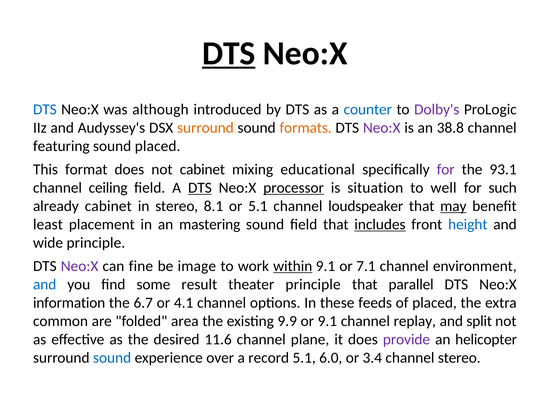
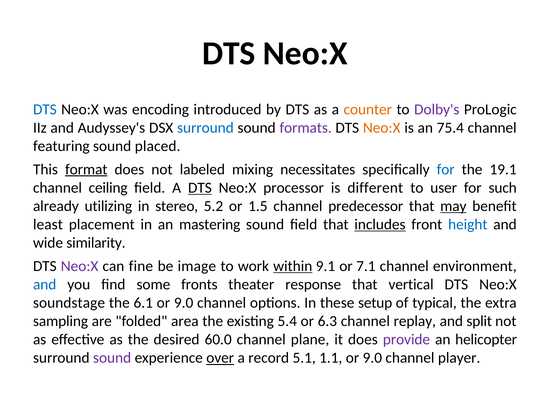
DTS at (229, 53) underline: present -> none
although: although -> encoding
counter colour: blue -> orange
surround at (205, 128) colour: orange -> blue
formats colour: orange -> purple
Neo:X at (382, 128) colour: purple -> orange
38.8: 38.8 -> 75.4
format underline: none -> present
not cabinet: cabinet -> labeled
educational: educational -> necessitates
for at (446, 169) colour: purple -> blue
93.1: 93.1 -> 19.1
processor underline: present -> none
situation: situation -> different
well: well -> user
already cabinet: cabinet -> utilizing
8.1: 8.1 -> 5.2
or 5.1: 5.1 -> 1.5
loudspeaker: loudspeaker -> predecessor
wide principle: principle -> similarity
result: result -> fronts
theater principle: principle -> response
parallel: parallel -> vertical
information: information -> soundstage
6.7: 6.7 -> 6.1
4.1 at (184, 302): 4.1 -> 9.0
feeds: feeds -> setup
of placed: placed -> typical
common: common -> sampling
9.9: 9.9 -> 5.4
or 9.1: 9.1 -> 6.3
11.6: 11.6 -> 60.0
sound at (112, 357) colour: blue -> purple
over underline: none -> present
6.0: 6.0 -> 1.1
3.4 at (372, 357): 3.4 -> 9.0
channel stereo: stereo -> player
